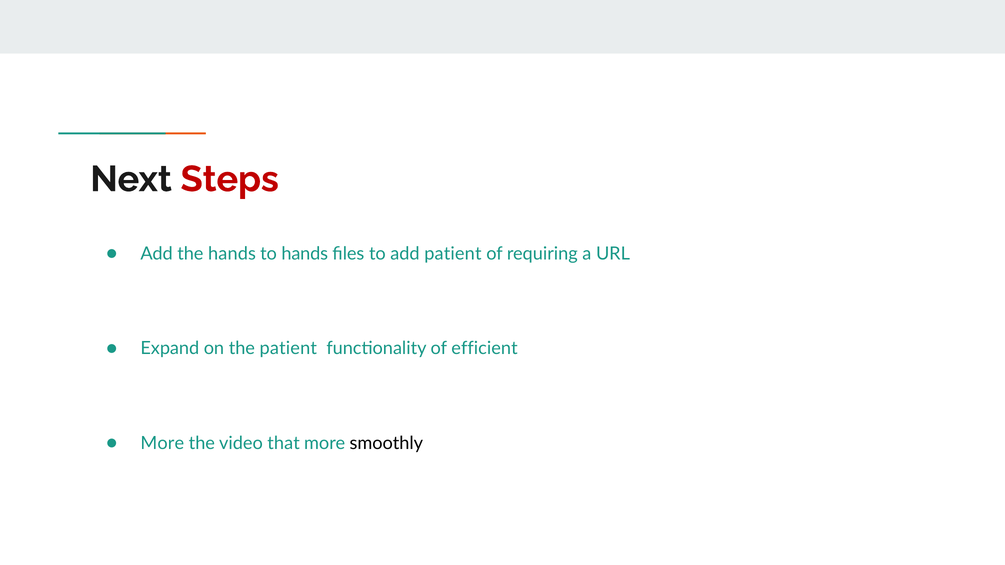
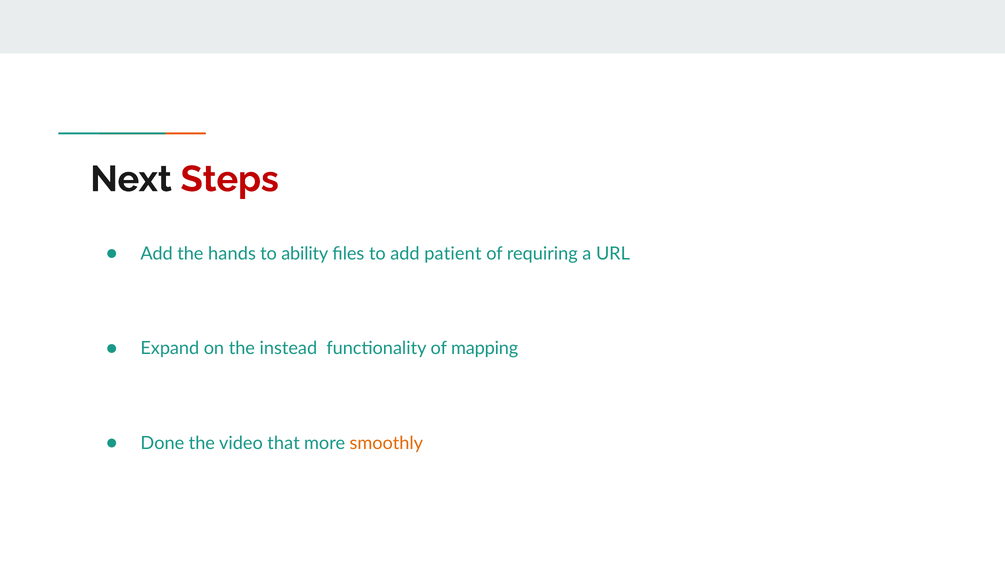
to hands: hands -> ability
the patient: patient -> instead
efficient: efficient -> mapping
More at (162, 443): More -> Done
smoothly colour: black -> orange
